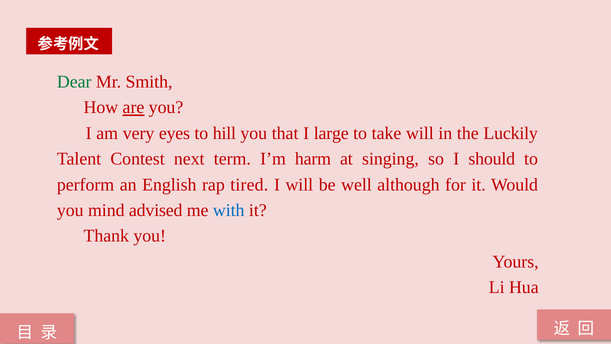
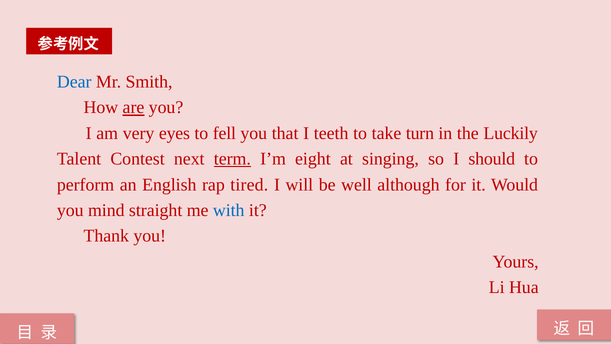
Dear colour: green -> blue
hill: hill -> fell
large: large -> teeth
take will: will -> turn
term underline: none -> present
harm: harm -> eight
advised: advised -> straight
